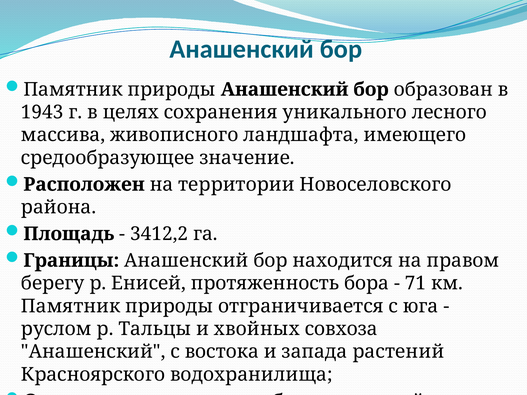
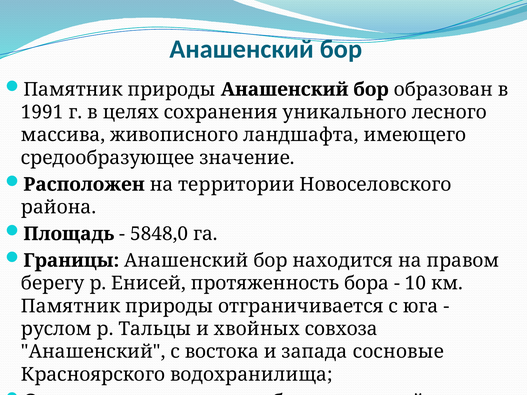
1943: 1943 -> 1991
3412,2: 3412,2 -> 5848,0
71: 71 -> 10
растений: растений -> сосновые
